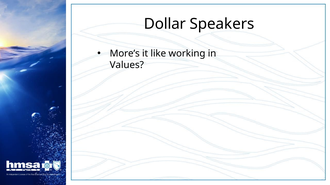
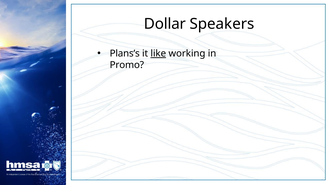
More’s: More’s -> Plans’s
like underline: none -> present
Values: Values -> Promo
